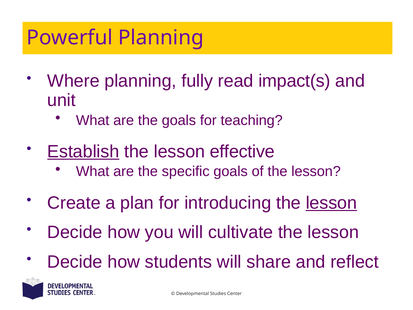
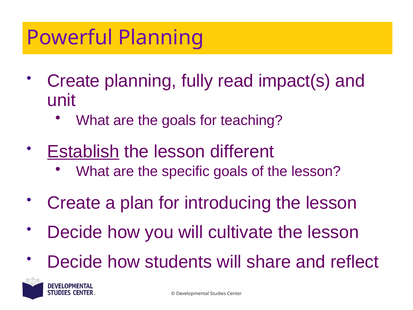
Where at (73, 81): Where -> Create
effective: effective -> different
lesson at (331, 203) underline: present -> none
